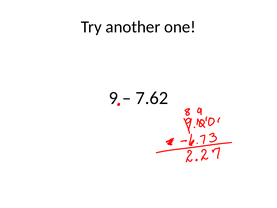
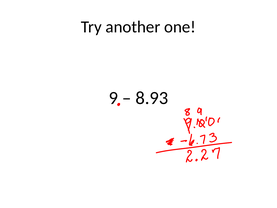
7.62: 7.62 -> 8.93
